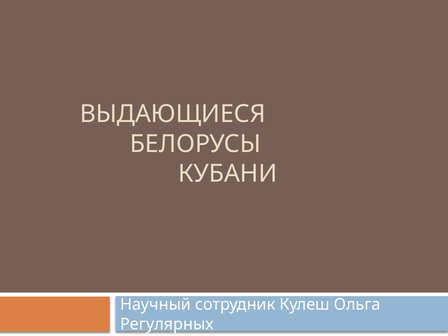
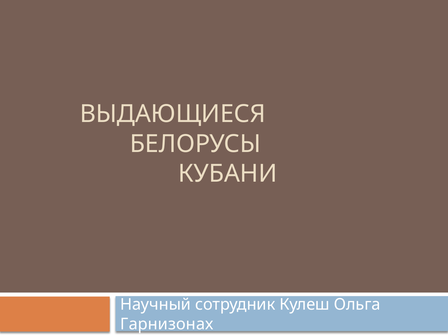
Регулярных: Регулярных -> Гарнизонах
